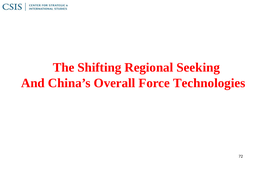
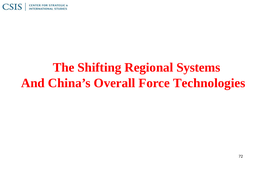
Seeking: Seeking -> Systems
